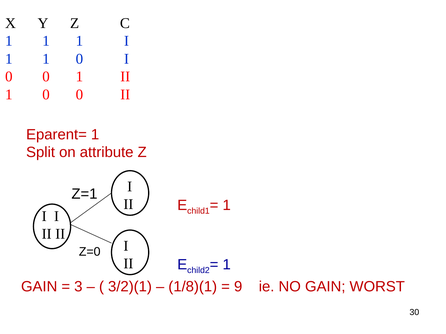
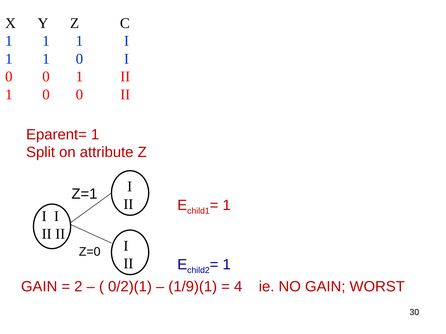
3: 3 -> 2
3/2)(1: 3/2)(1 -> 0/2)(1
1/8)(1: 1/8)(1 -> 1/9)(1
9: 9 -> 4
